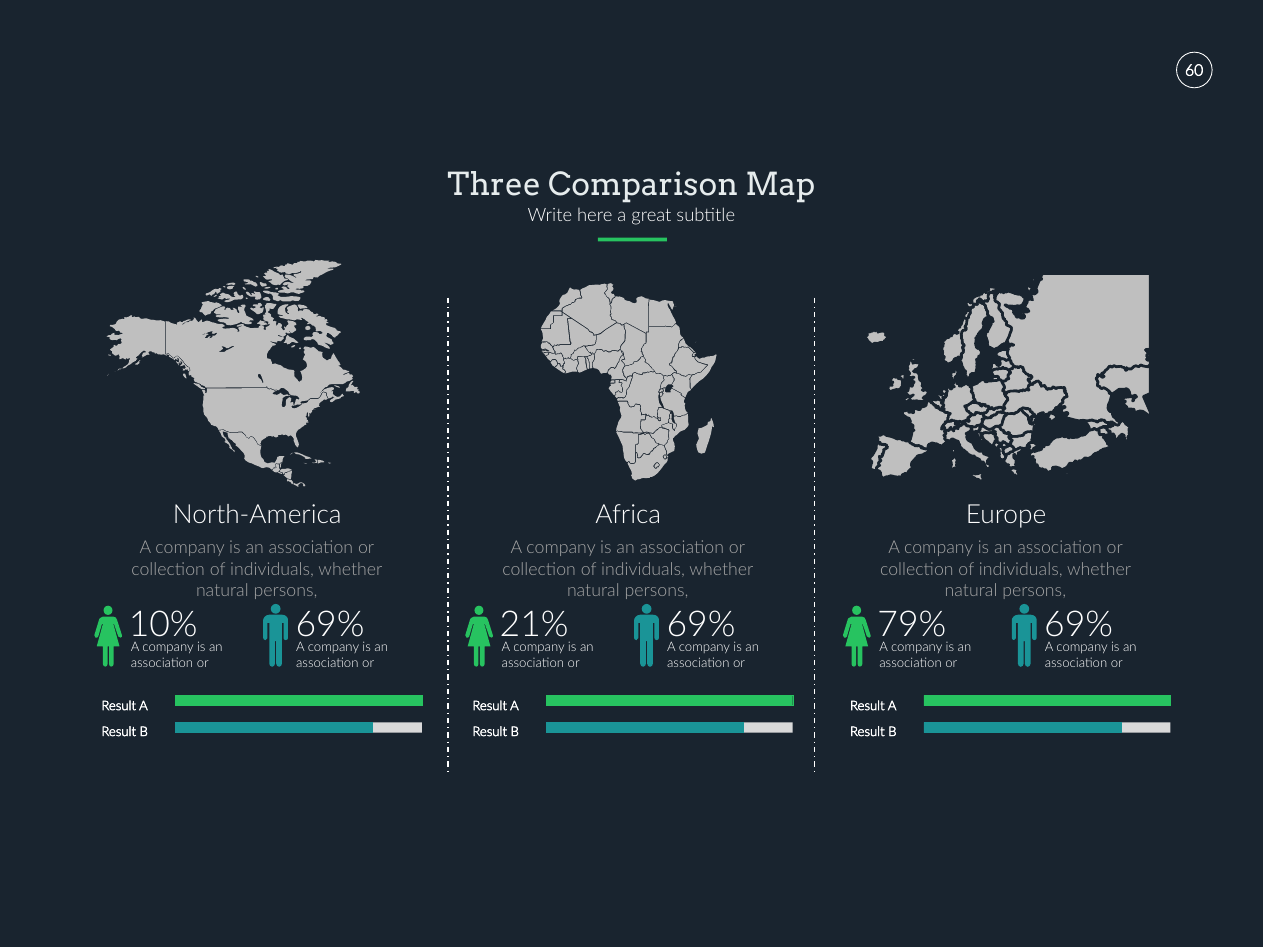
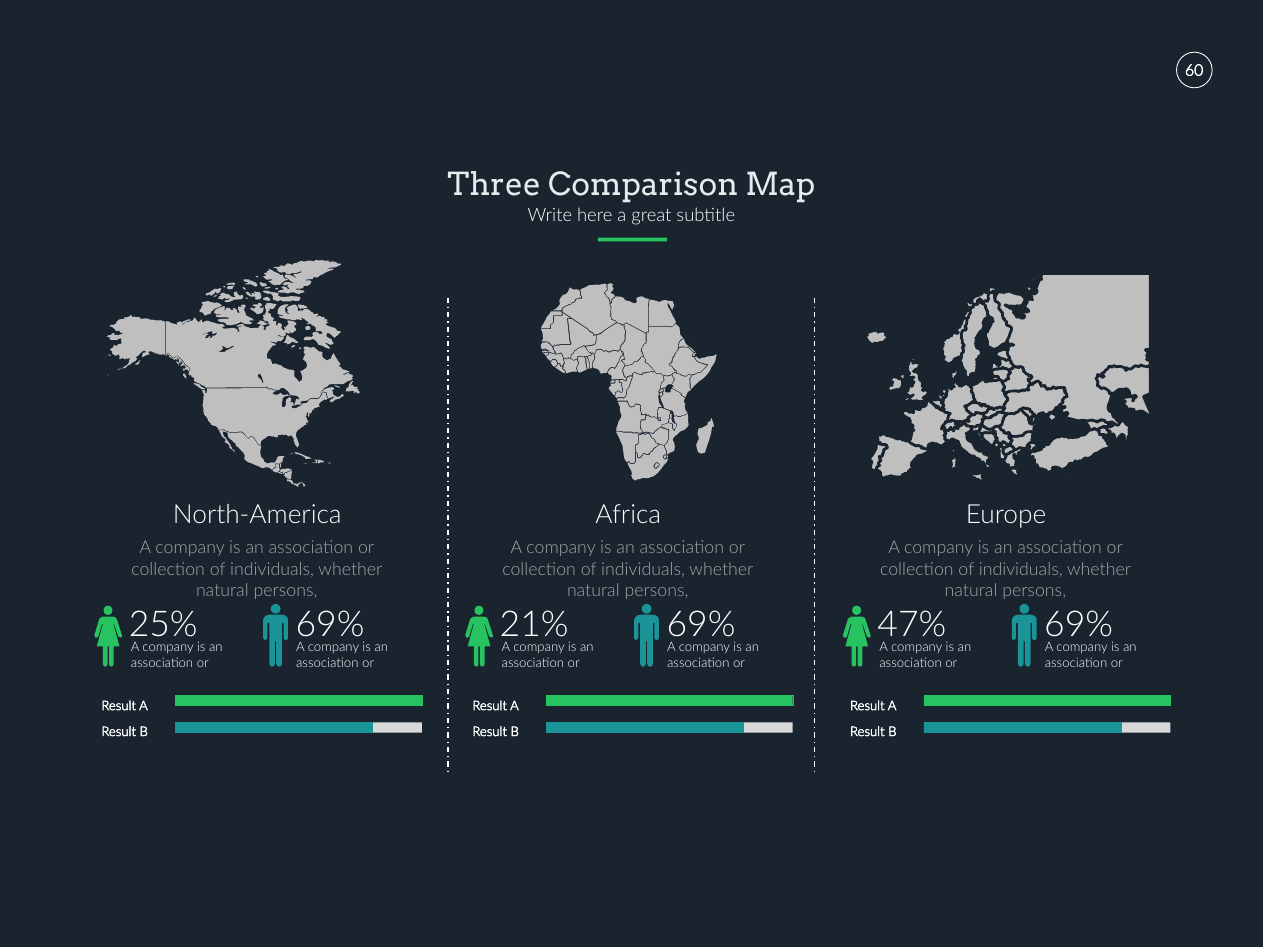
10%: 10% -> 25%
79%: 79% -> 47%
